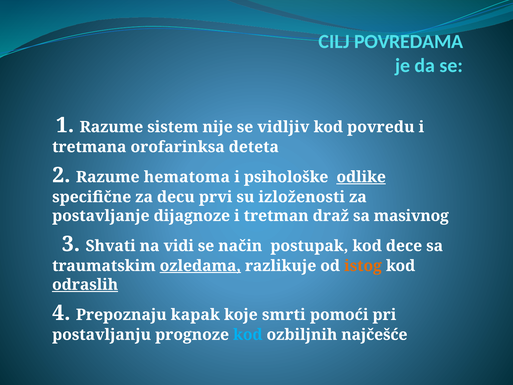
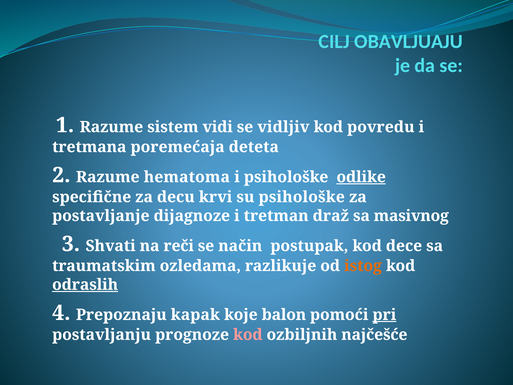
POVREDAMA: POVREDAMA -> OBAVLJUAJU
nije: nije -> vidi
orofarinksa: orofarinksa -> poremećaja
prvi: prvi -> krvi
su izloženosti: izloženosti -> psihološke
vidi: vidi -> reči
ozledama underline: present -> none
smrti: smrti -> balon
pri underline: none -> present
kod at (248, 335) colour: light blue -> pink
